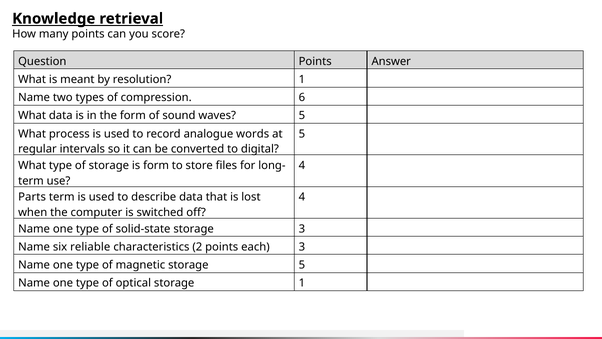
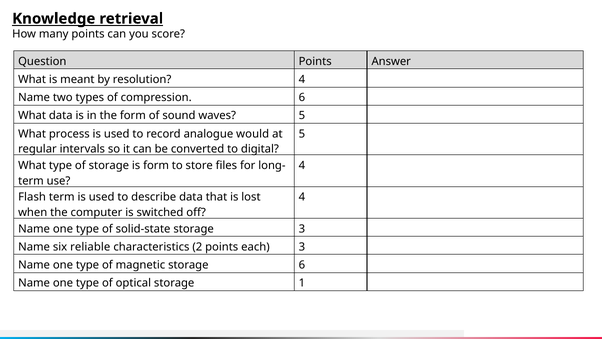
resolution 1: 1 -> 4
words: words -> would
Parts: Parts -> Flash
storage 5: 5 -> 6
